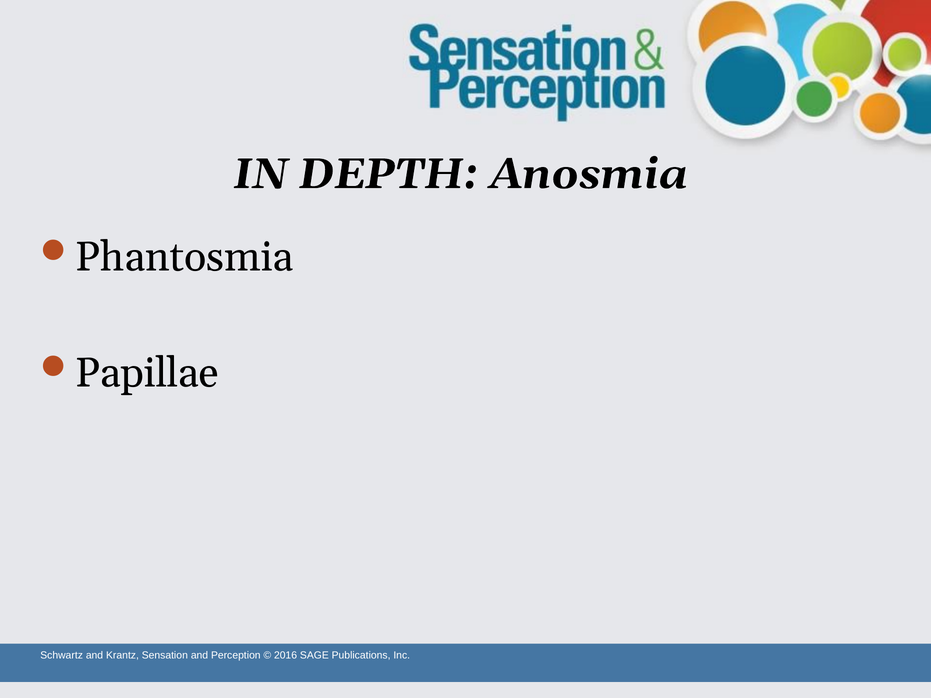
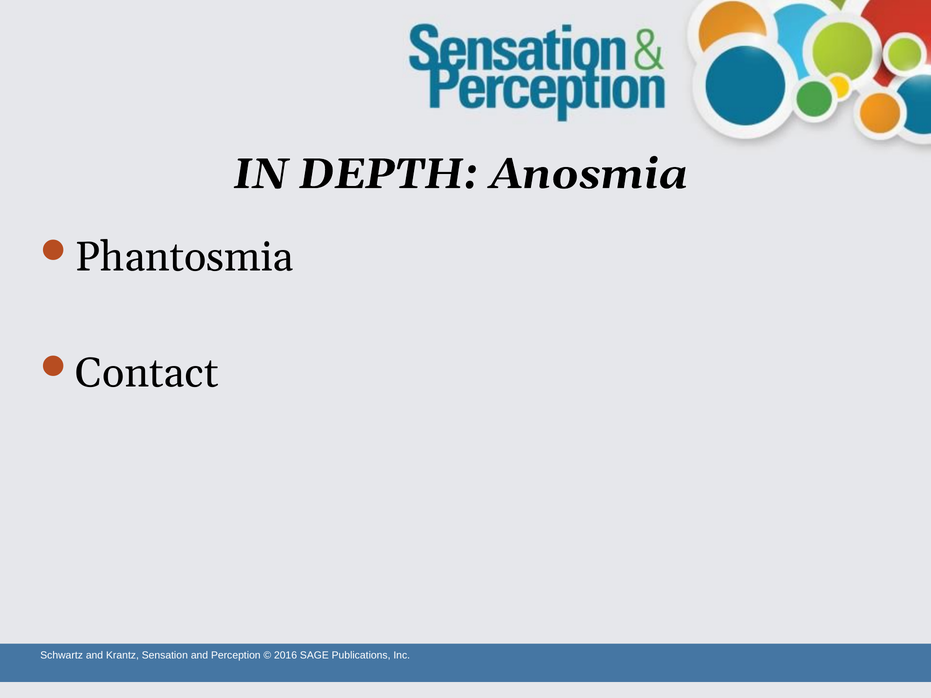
Papillae: Papillae -> Contact
